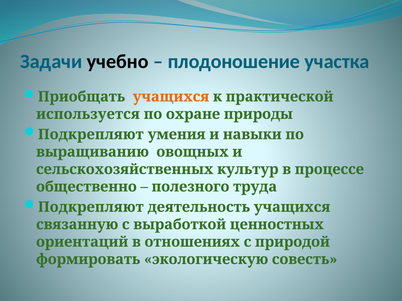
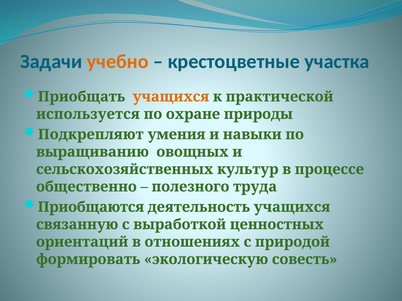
учебно colour: black -> orange
плодоношение: плодоношение -> крестоцветные
Подкрепляют at (91, 207): Подкрепляют -> Приобщаются
